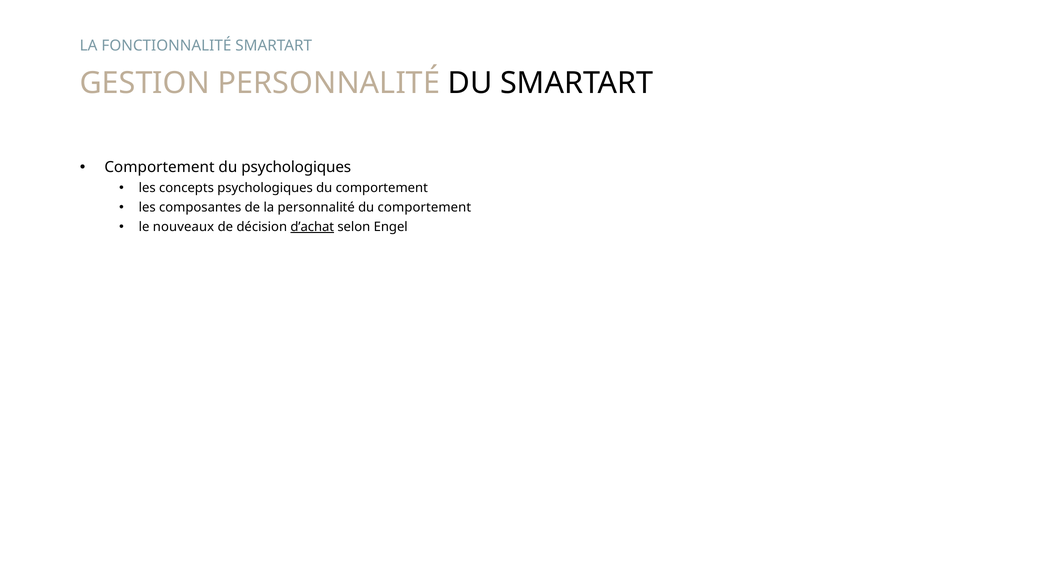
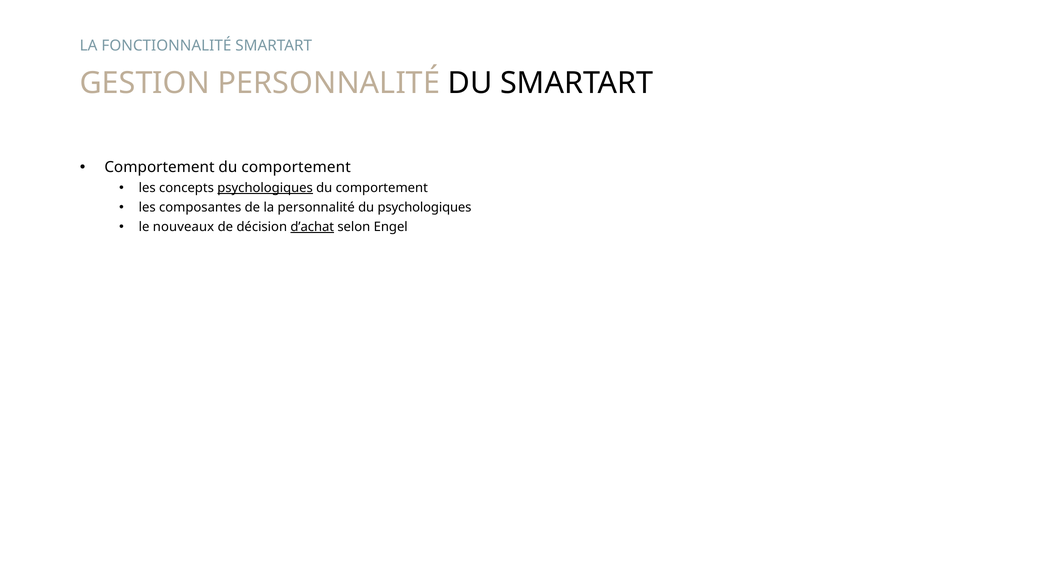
Comportement du psychologiques: psychologiques -> comportement
psychologiques at (265, 188) underline: none -> present
personnalité du comportement: comportement -> psychologiques
